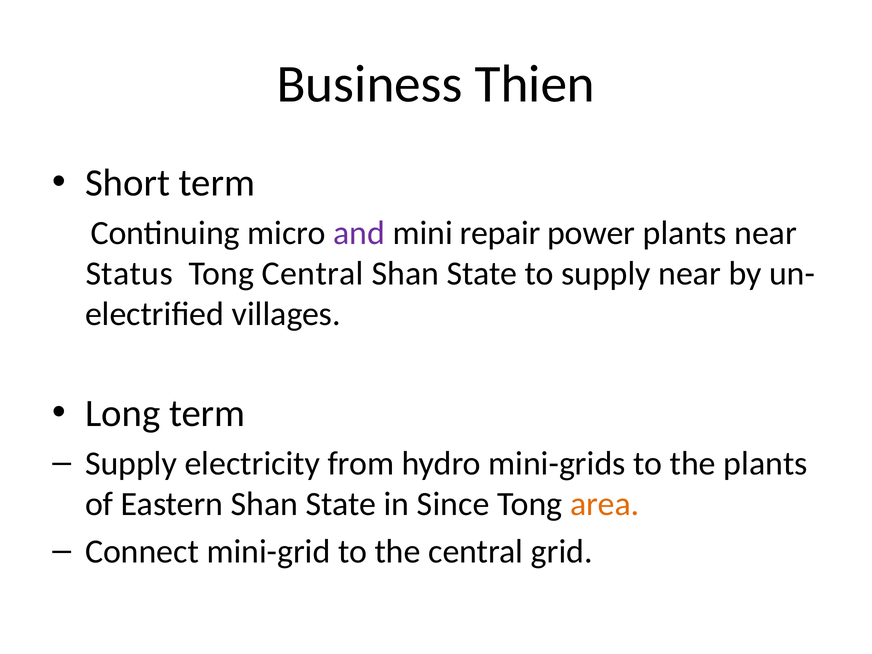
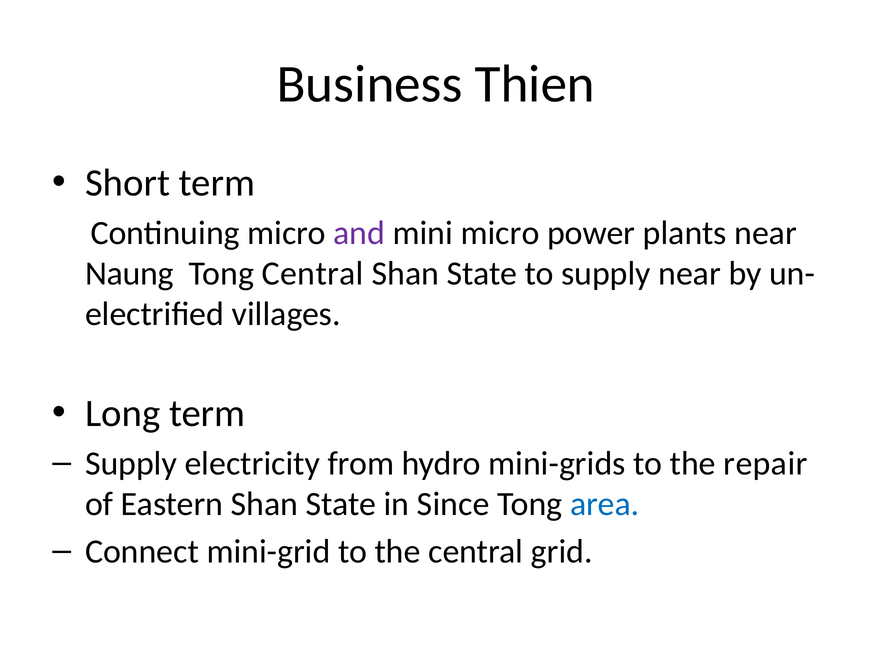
mini repair: repair -> micro
Status: Status -> Naung
the plants: plants -> repair
area colour: orange -> blue
